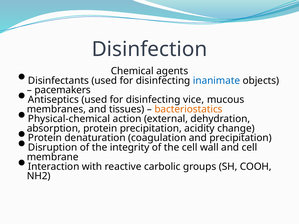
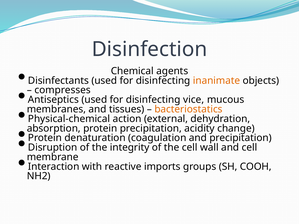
inanimate colour: blue -> orange
pacemakers: pacemakers -> compresses
carbolic: carbolic -> imports
